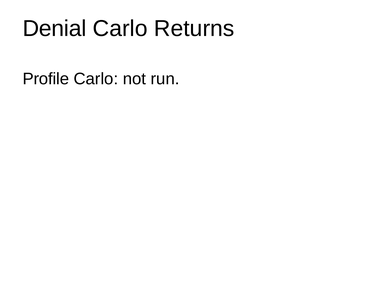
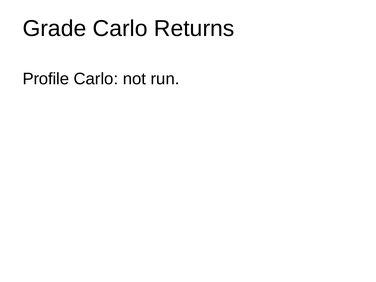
Denial: Denial -> Grade
